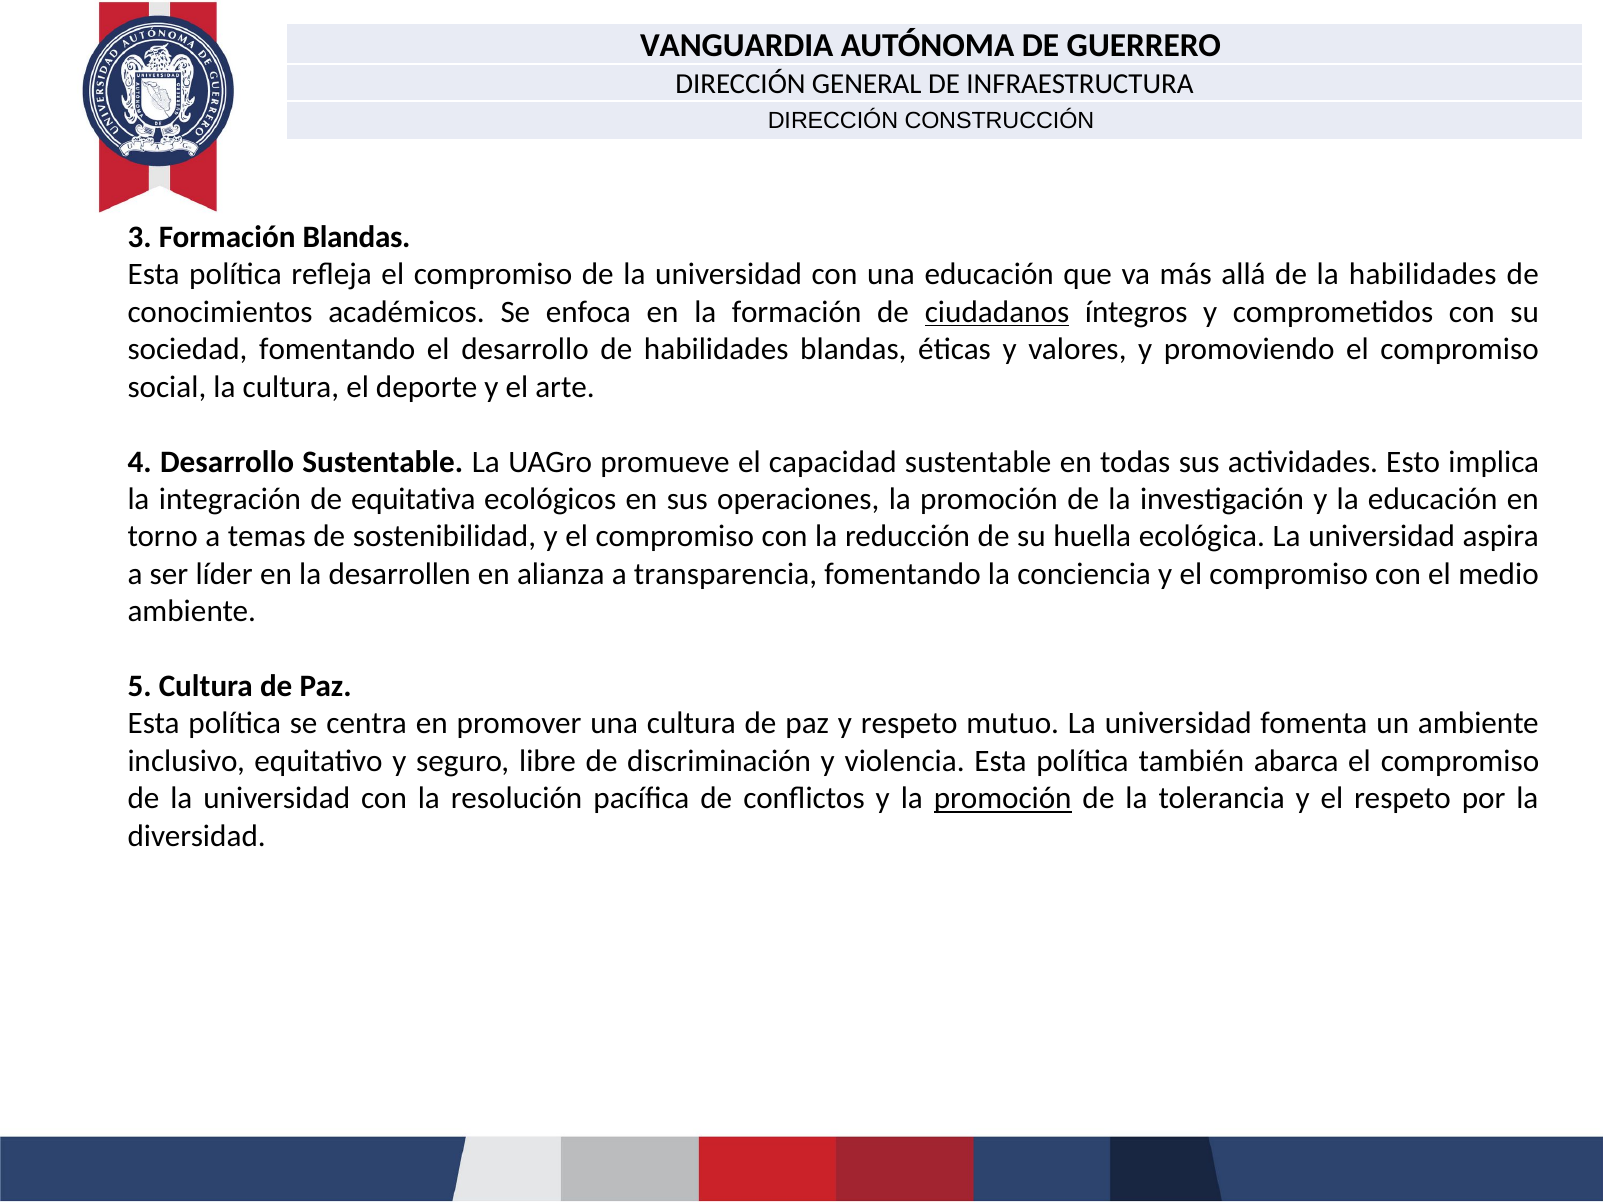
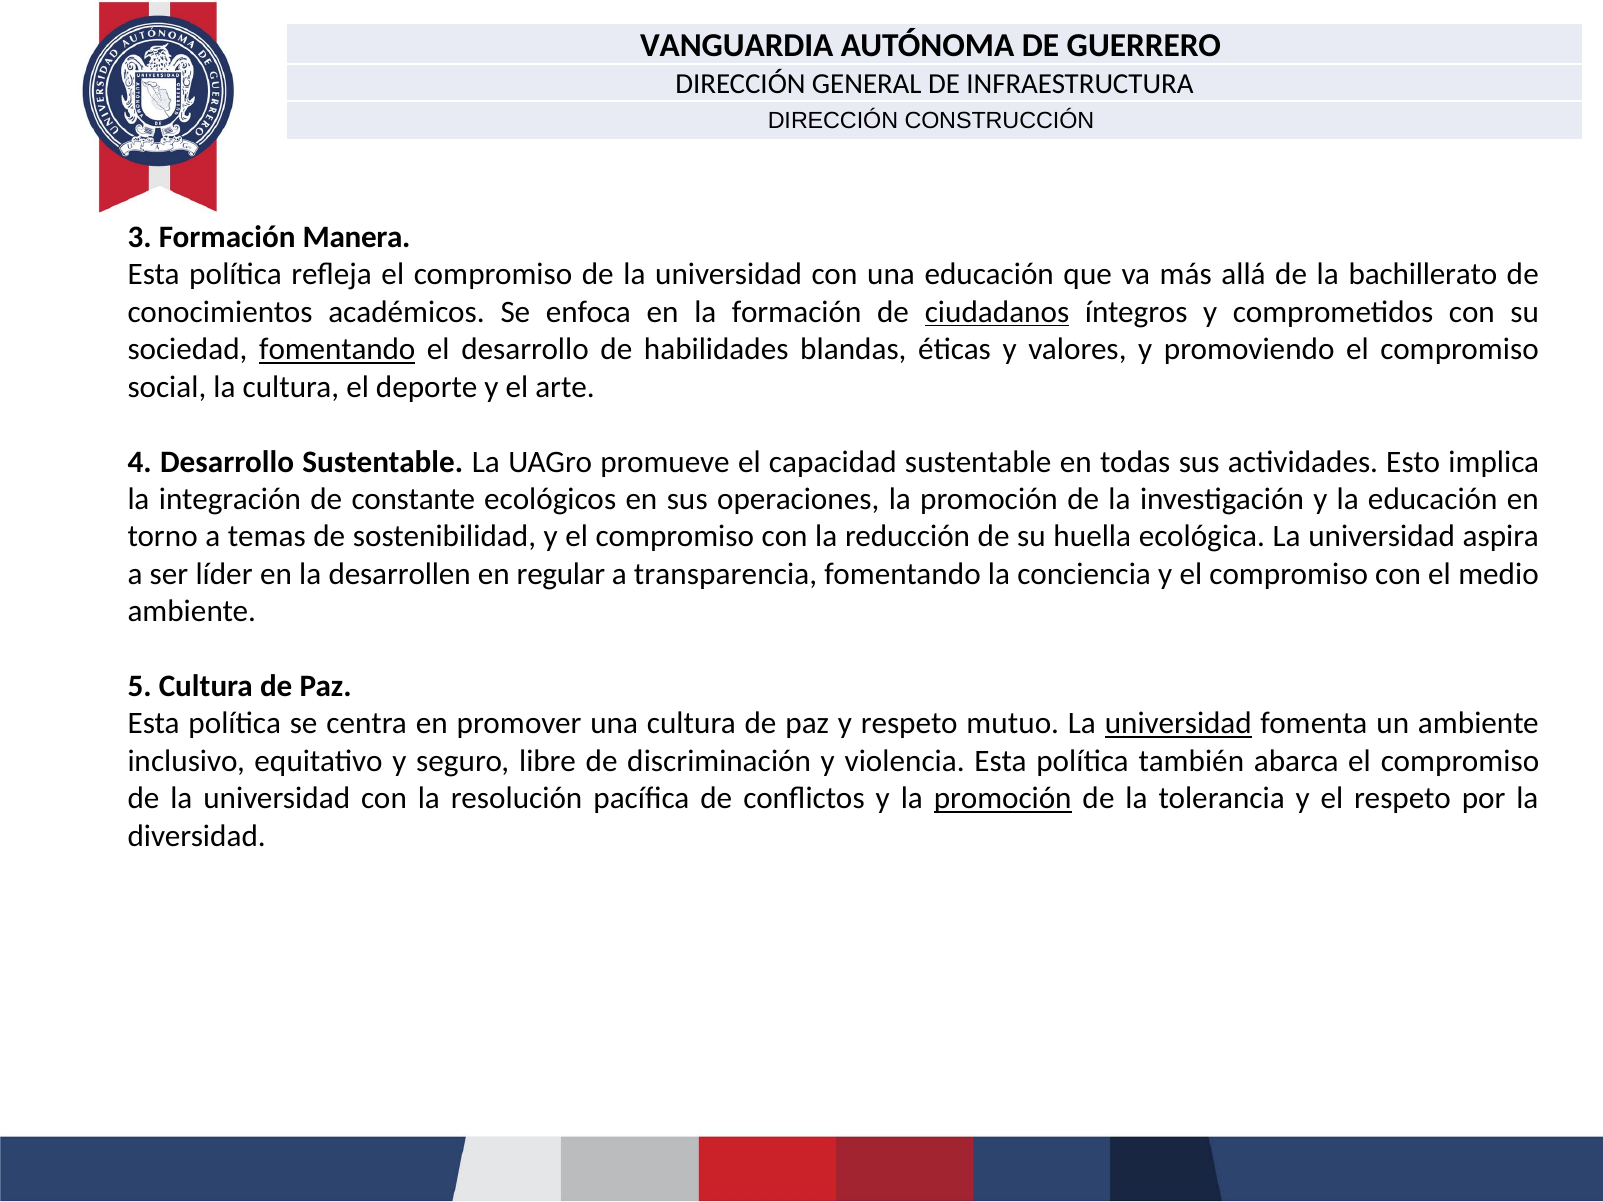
Formación Blandas: Blandas -> Manera
la habilidades: habilidades -> bachillerato
fomentando at (337, 350) underline: none -> present
equitativa: equitativa -> constante
alianza: alianza -> regular
universidad at (1178, 724) underline: none -> present
